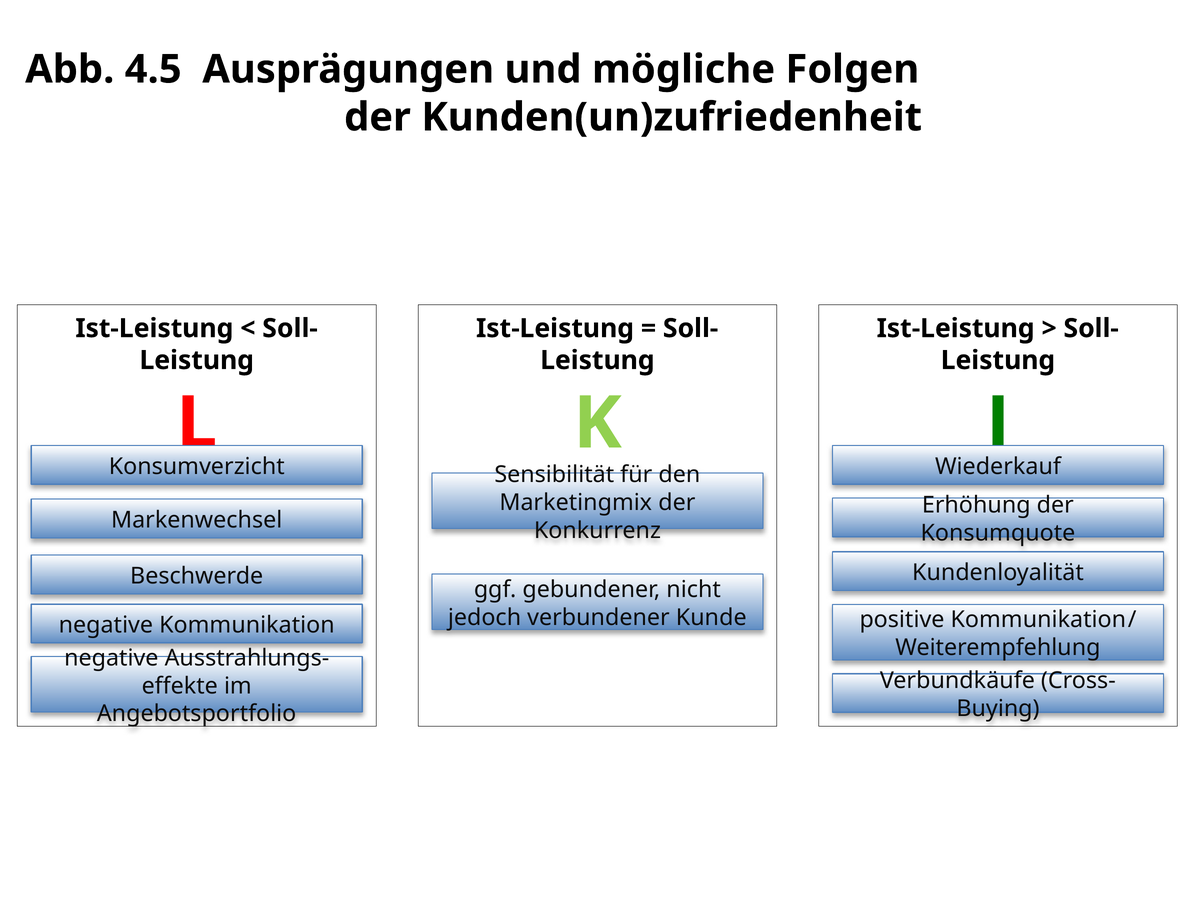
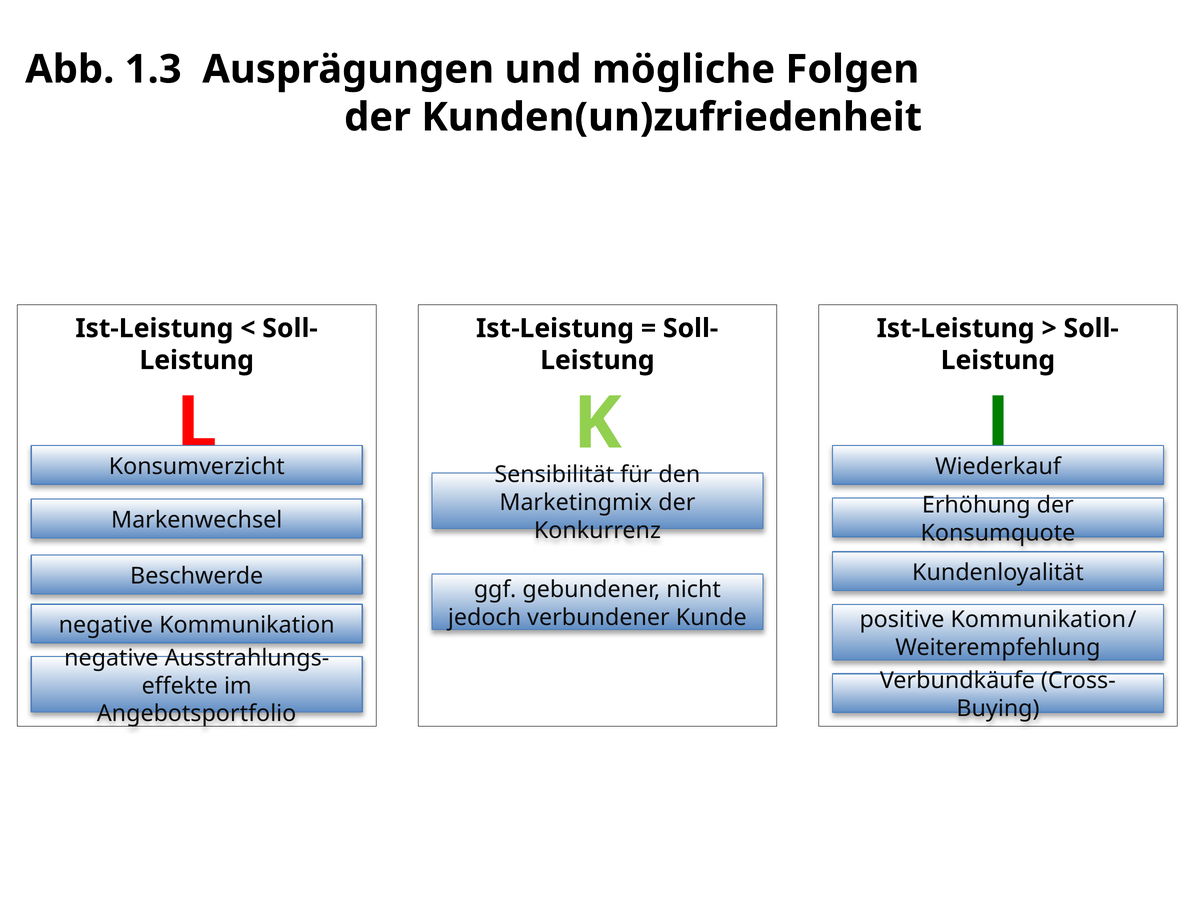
4.5: 4.5 -> 1.3
